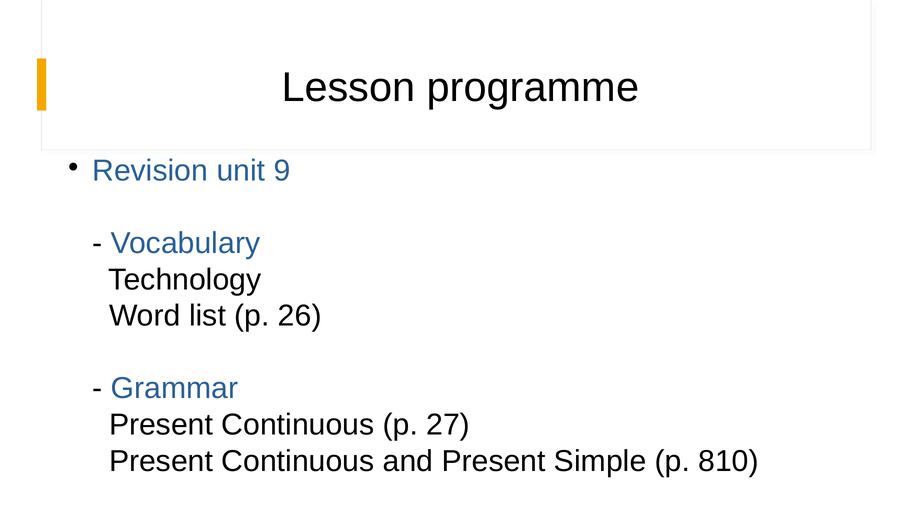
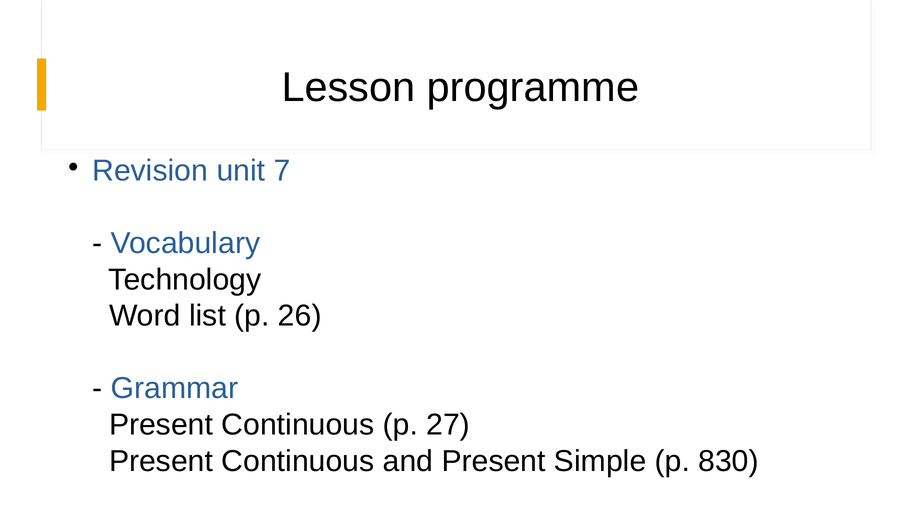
9: 9 -> 7
810: 810 -> 830
